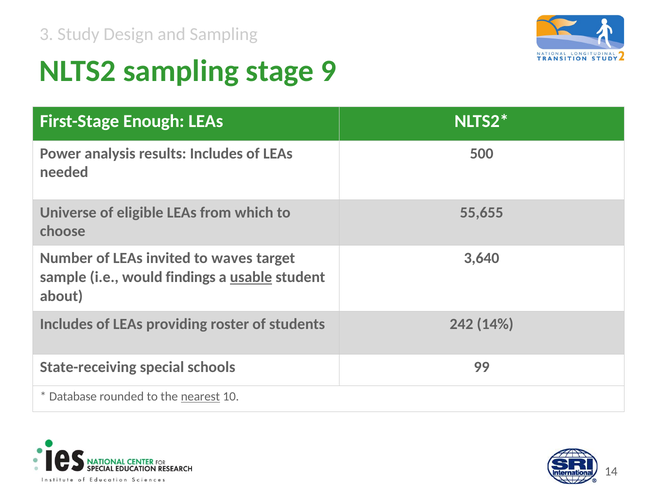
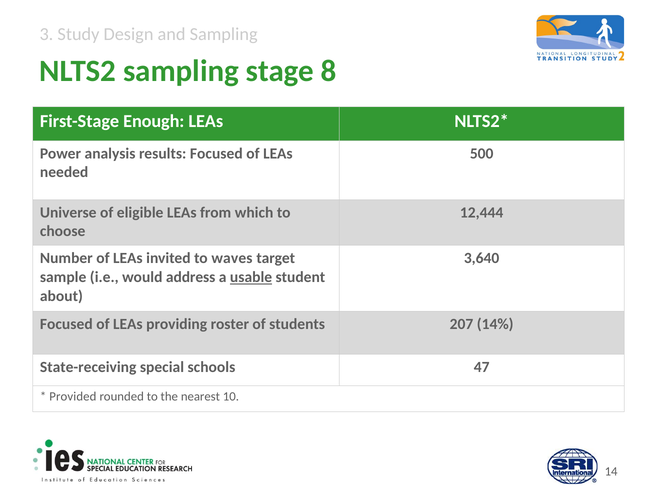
9: 9 -> 8
results Includes: Includes -> Focused
55,655: 55,655 -> 12,444
findings: findings -> address
Includes at (66, 324): Includes -> Focused
242: 242 -> 207
99: 99 -> 47
Database: Database -> Provided
nearest underline: present -> none
